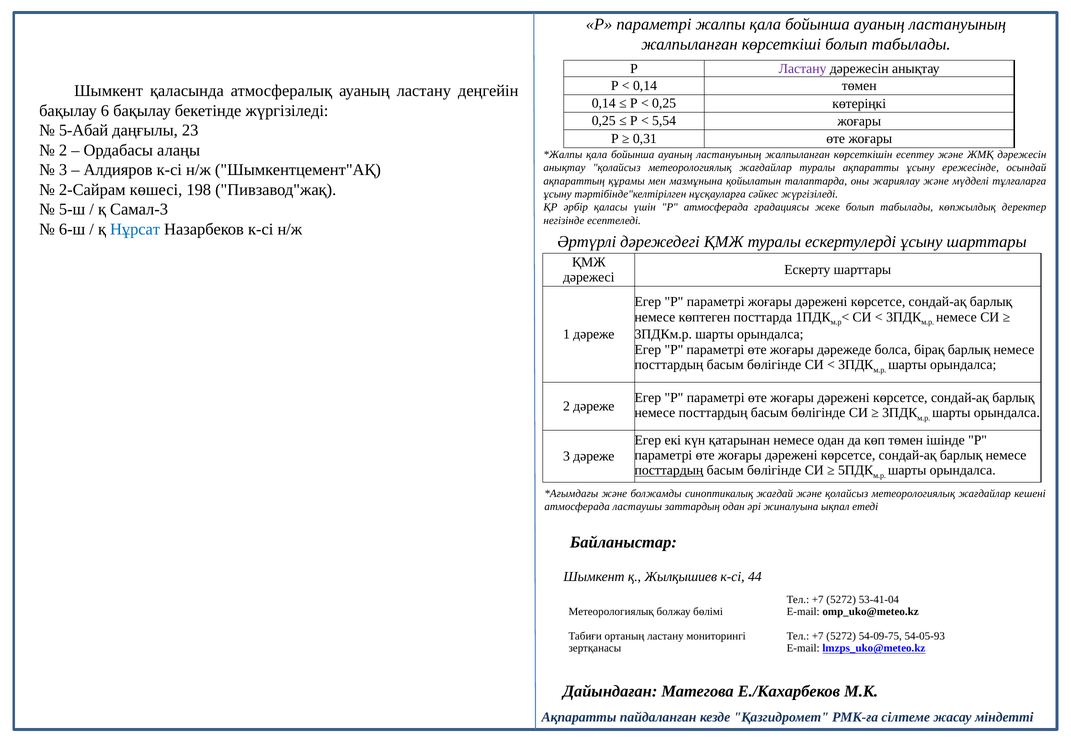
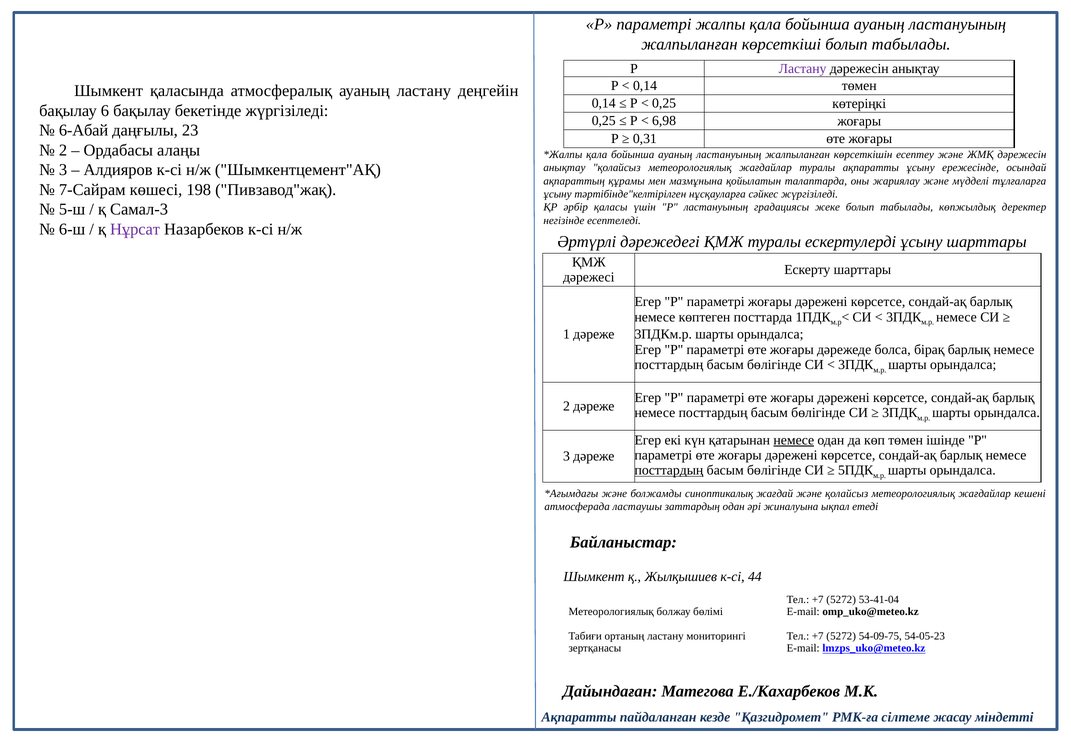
5,54: 5,54 -> 6,98
5-Абай: 5-Абай -> 6-Абай
2-Сайрам: 2-Сайрам -> 7-Сайрам
Р атмосферада: атмосферада -> ластануының
Нұрсат colour: blue -> purple
немесе at (794, 440) underline: none -> present
54-05-93: 54-05-93 -> 54-05-23
